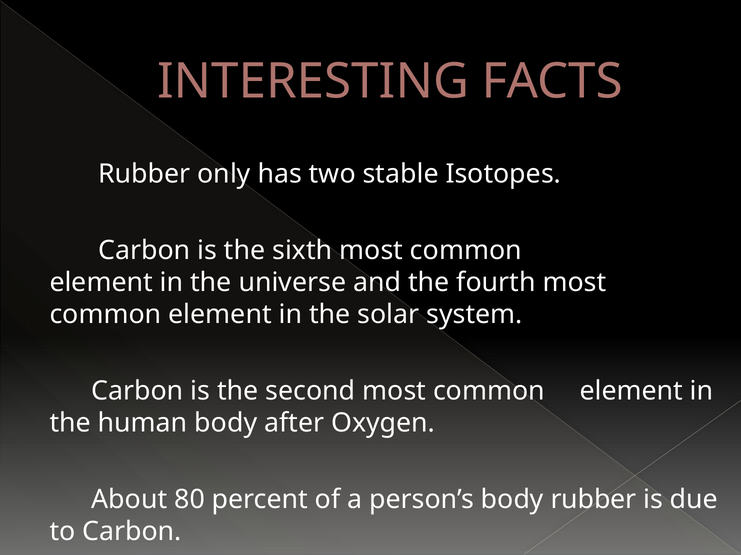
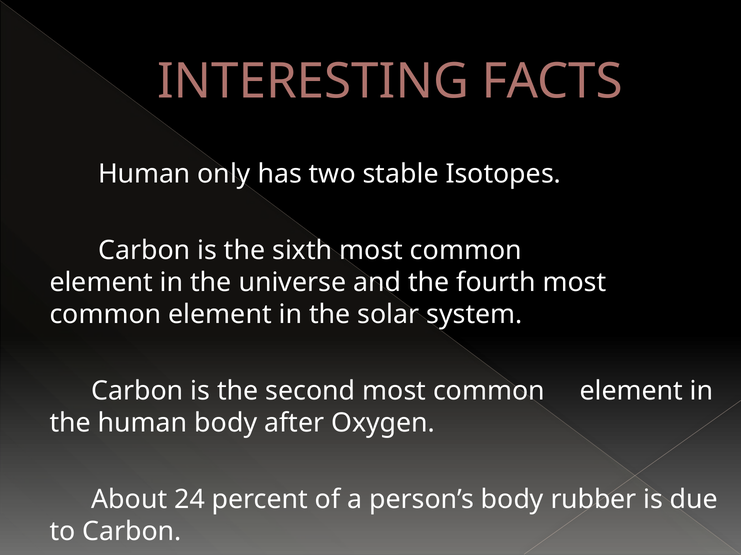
Rubber at (144, 174): Rubber -> Human
80: 80 -> 24
